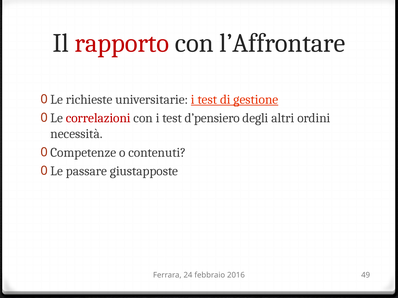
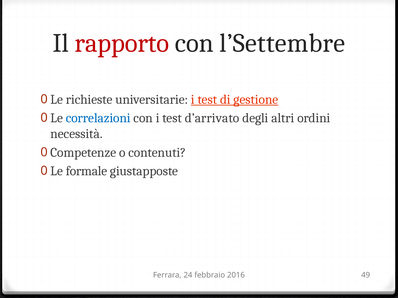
l’Affrontare: l’Affrontare -> l’Settembre
correlazioni colour: red -> blue
d’pensiero: d’pensiero -> d’arrivato
passare: passare -> formale
